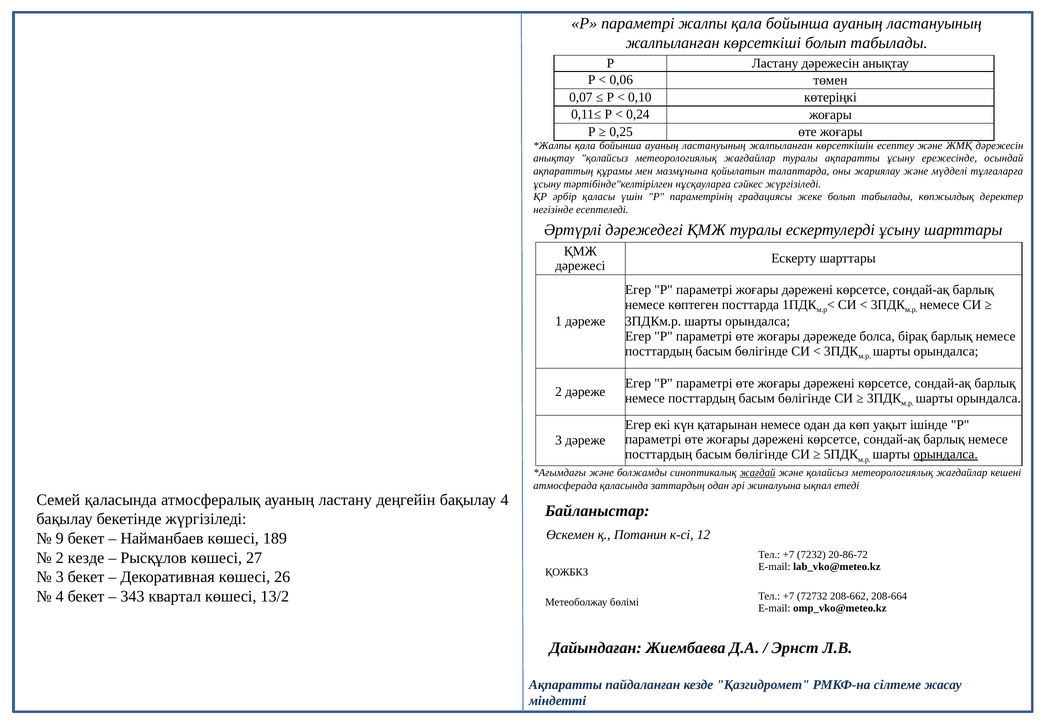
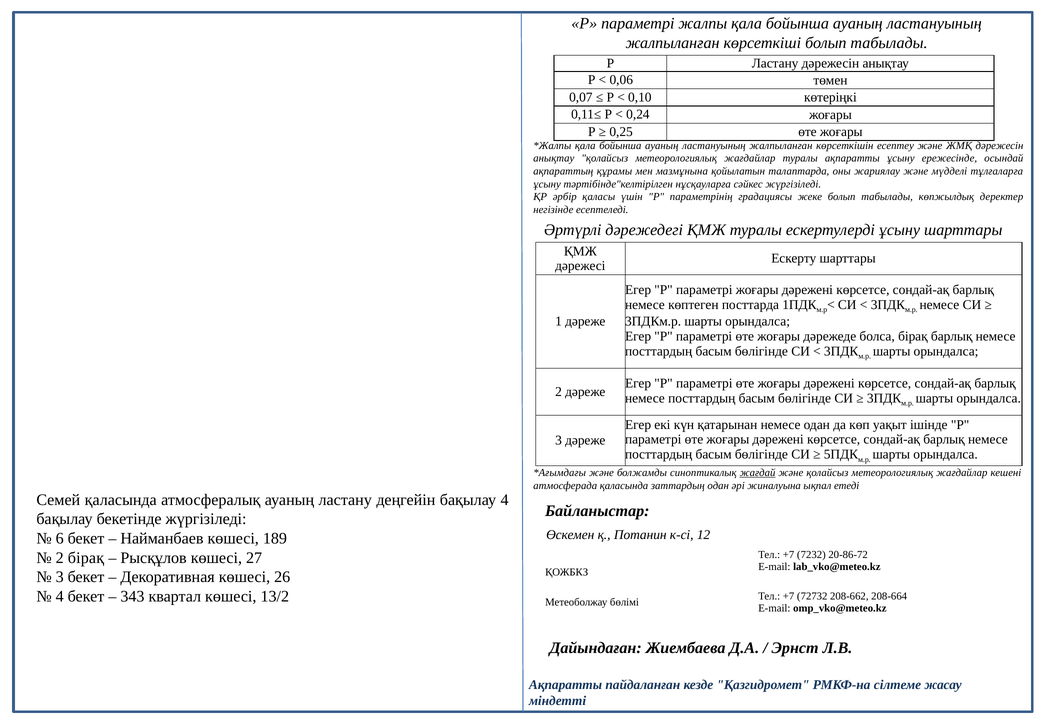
орындалса at (946, 454) underline: present -> none
9: 9 -> 6
2 кезде: кезде -> бірақ
